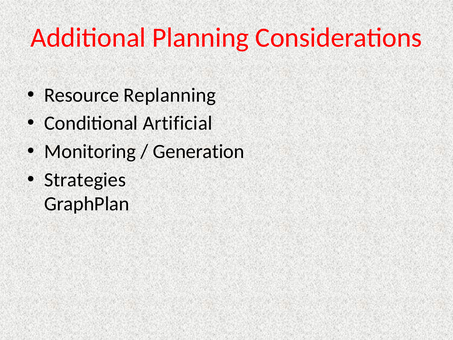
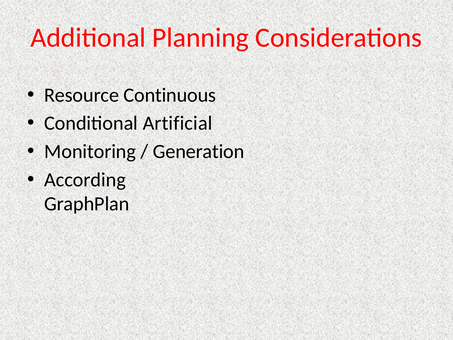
Replanning: Replanning -> Continuous
Strategies: Strategies -> According
